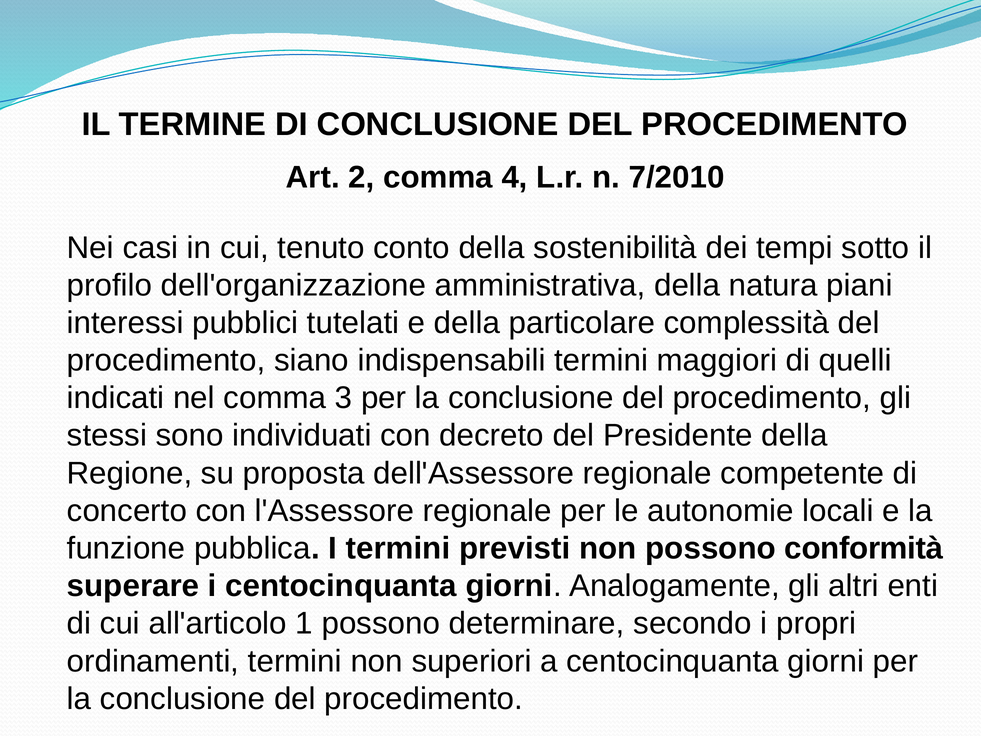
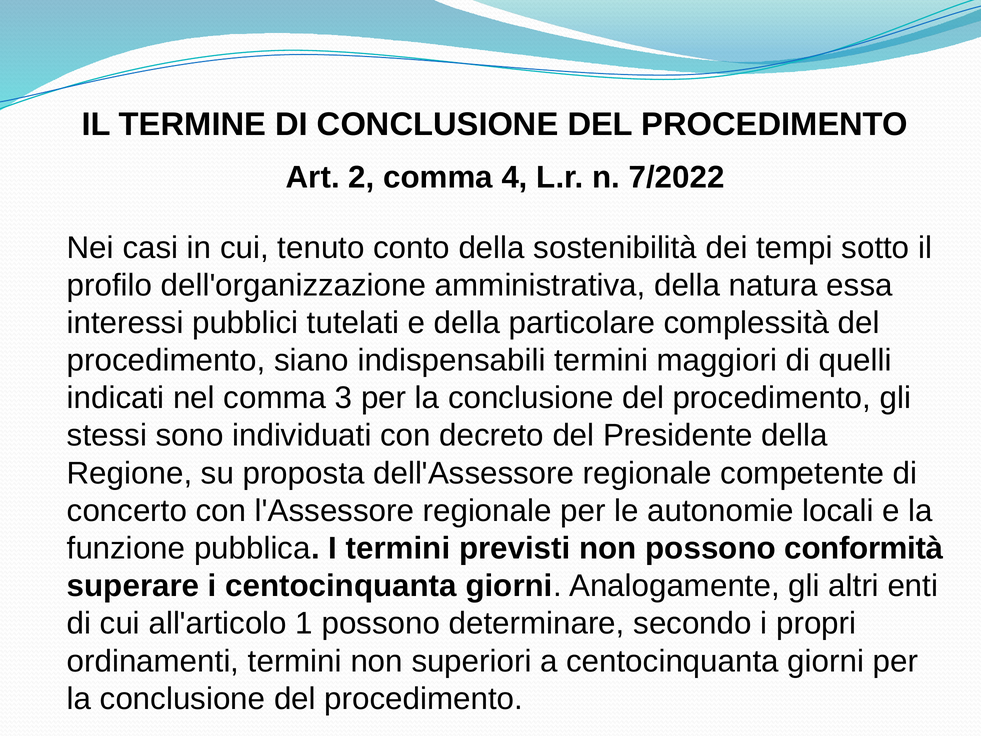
7/2010: 7/2010 -> 7/2022
piani: piani -> essa
